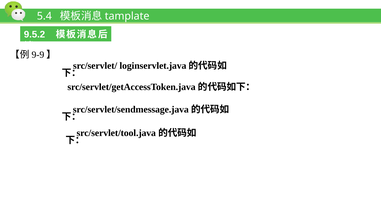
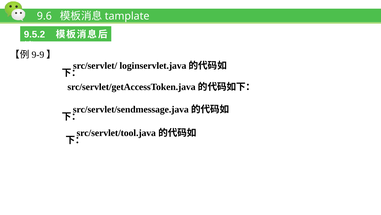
5.4: 5.4 -> 9.6
